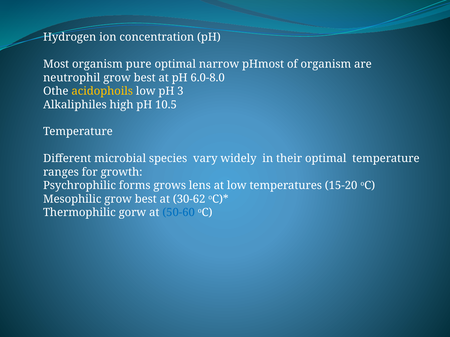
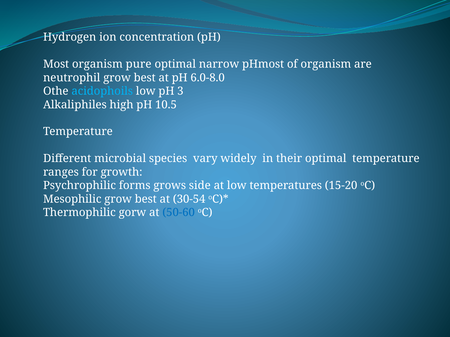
acidophoils colour: yellow -> light blue
lens: lens -> side
30-62: 30-62 -> 30-54
